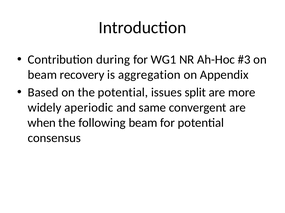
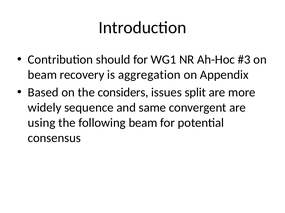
during: during -> should
the potential: potential -> considers
aperiodic: aperiodic -> sequence
when: when -> using
